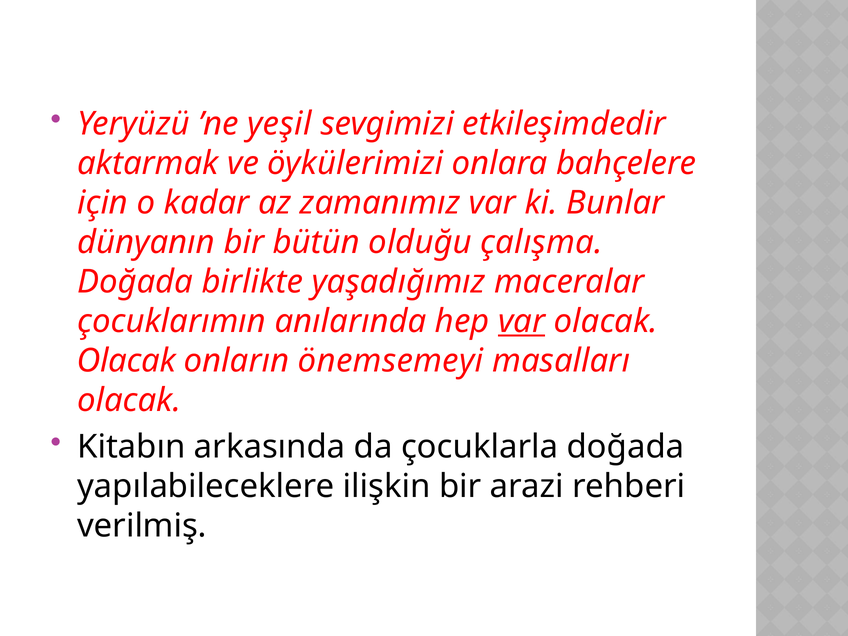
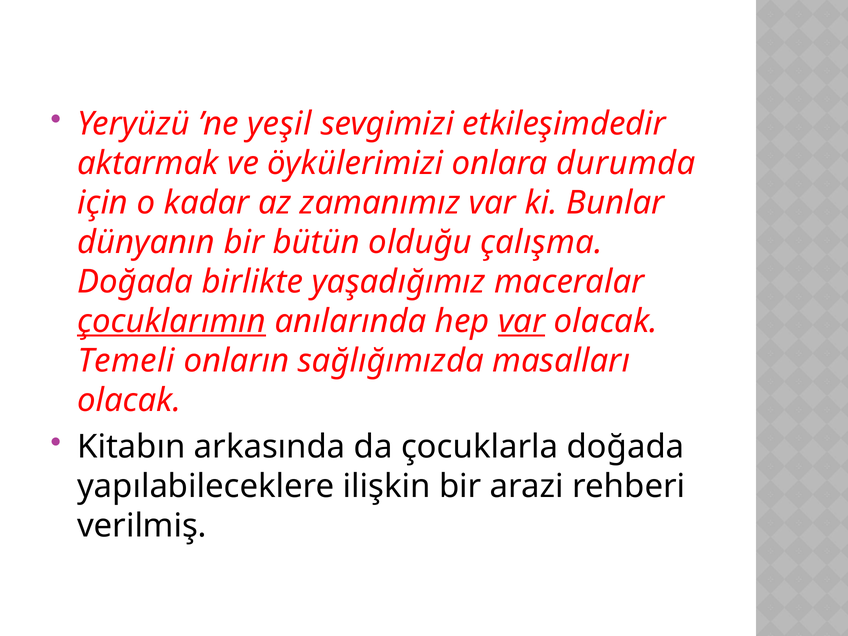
bahçelere: bahçelere -> durumda
çocuklarımın underline: none -> present
Olacak at (126, 361): Olacak -> Temeli
önemsemeyi: önemsemeyi -> sağlığımızda
